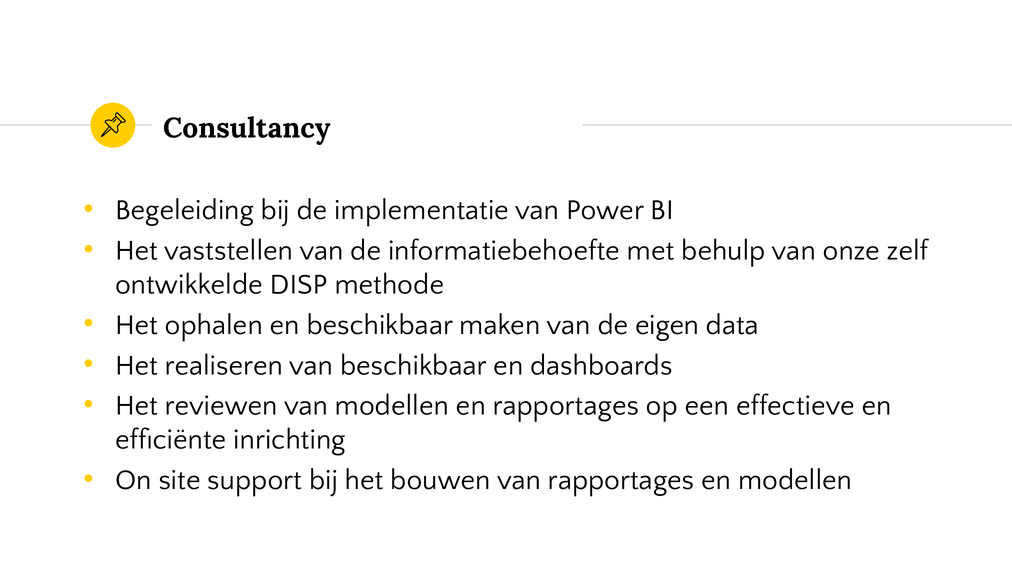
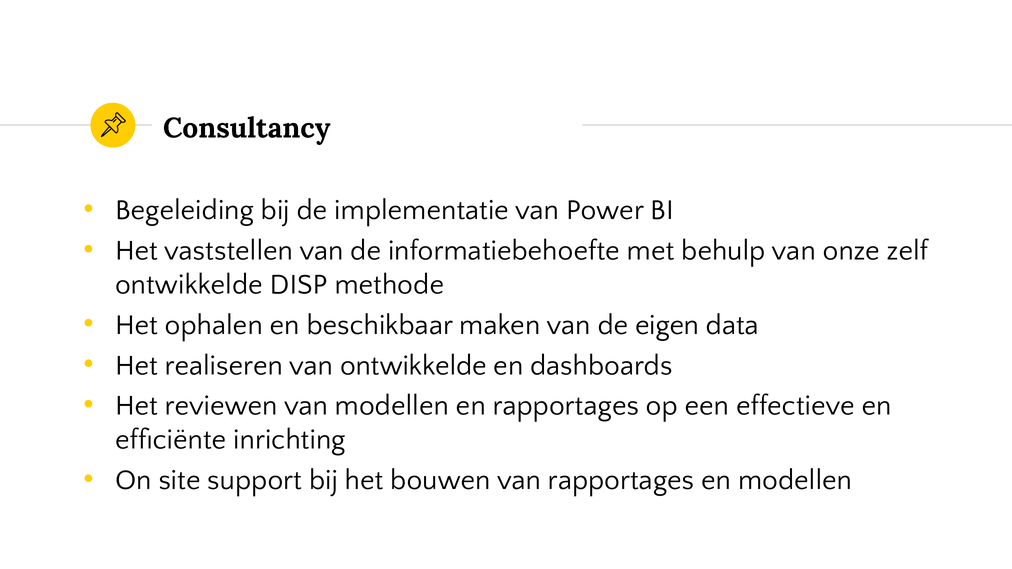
van beschikbaar: beschikbaar -> ontwikkelde
